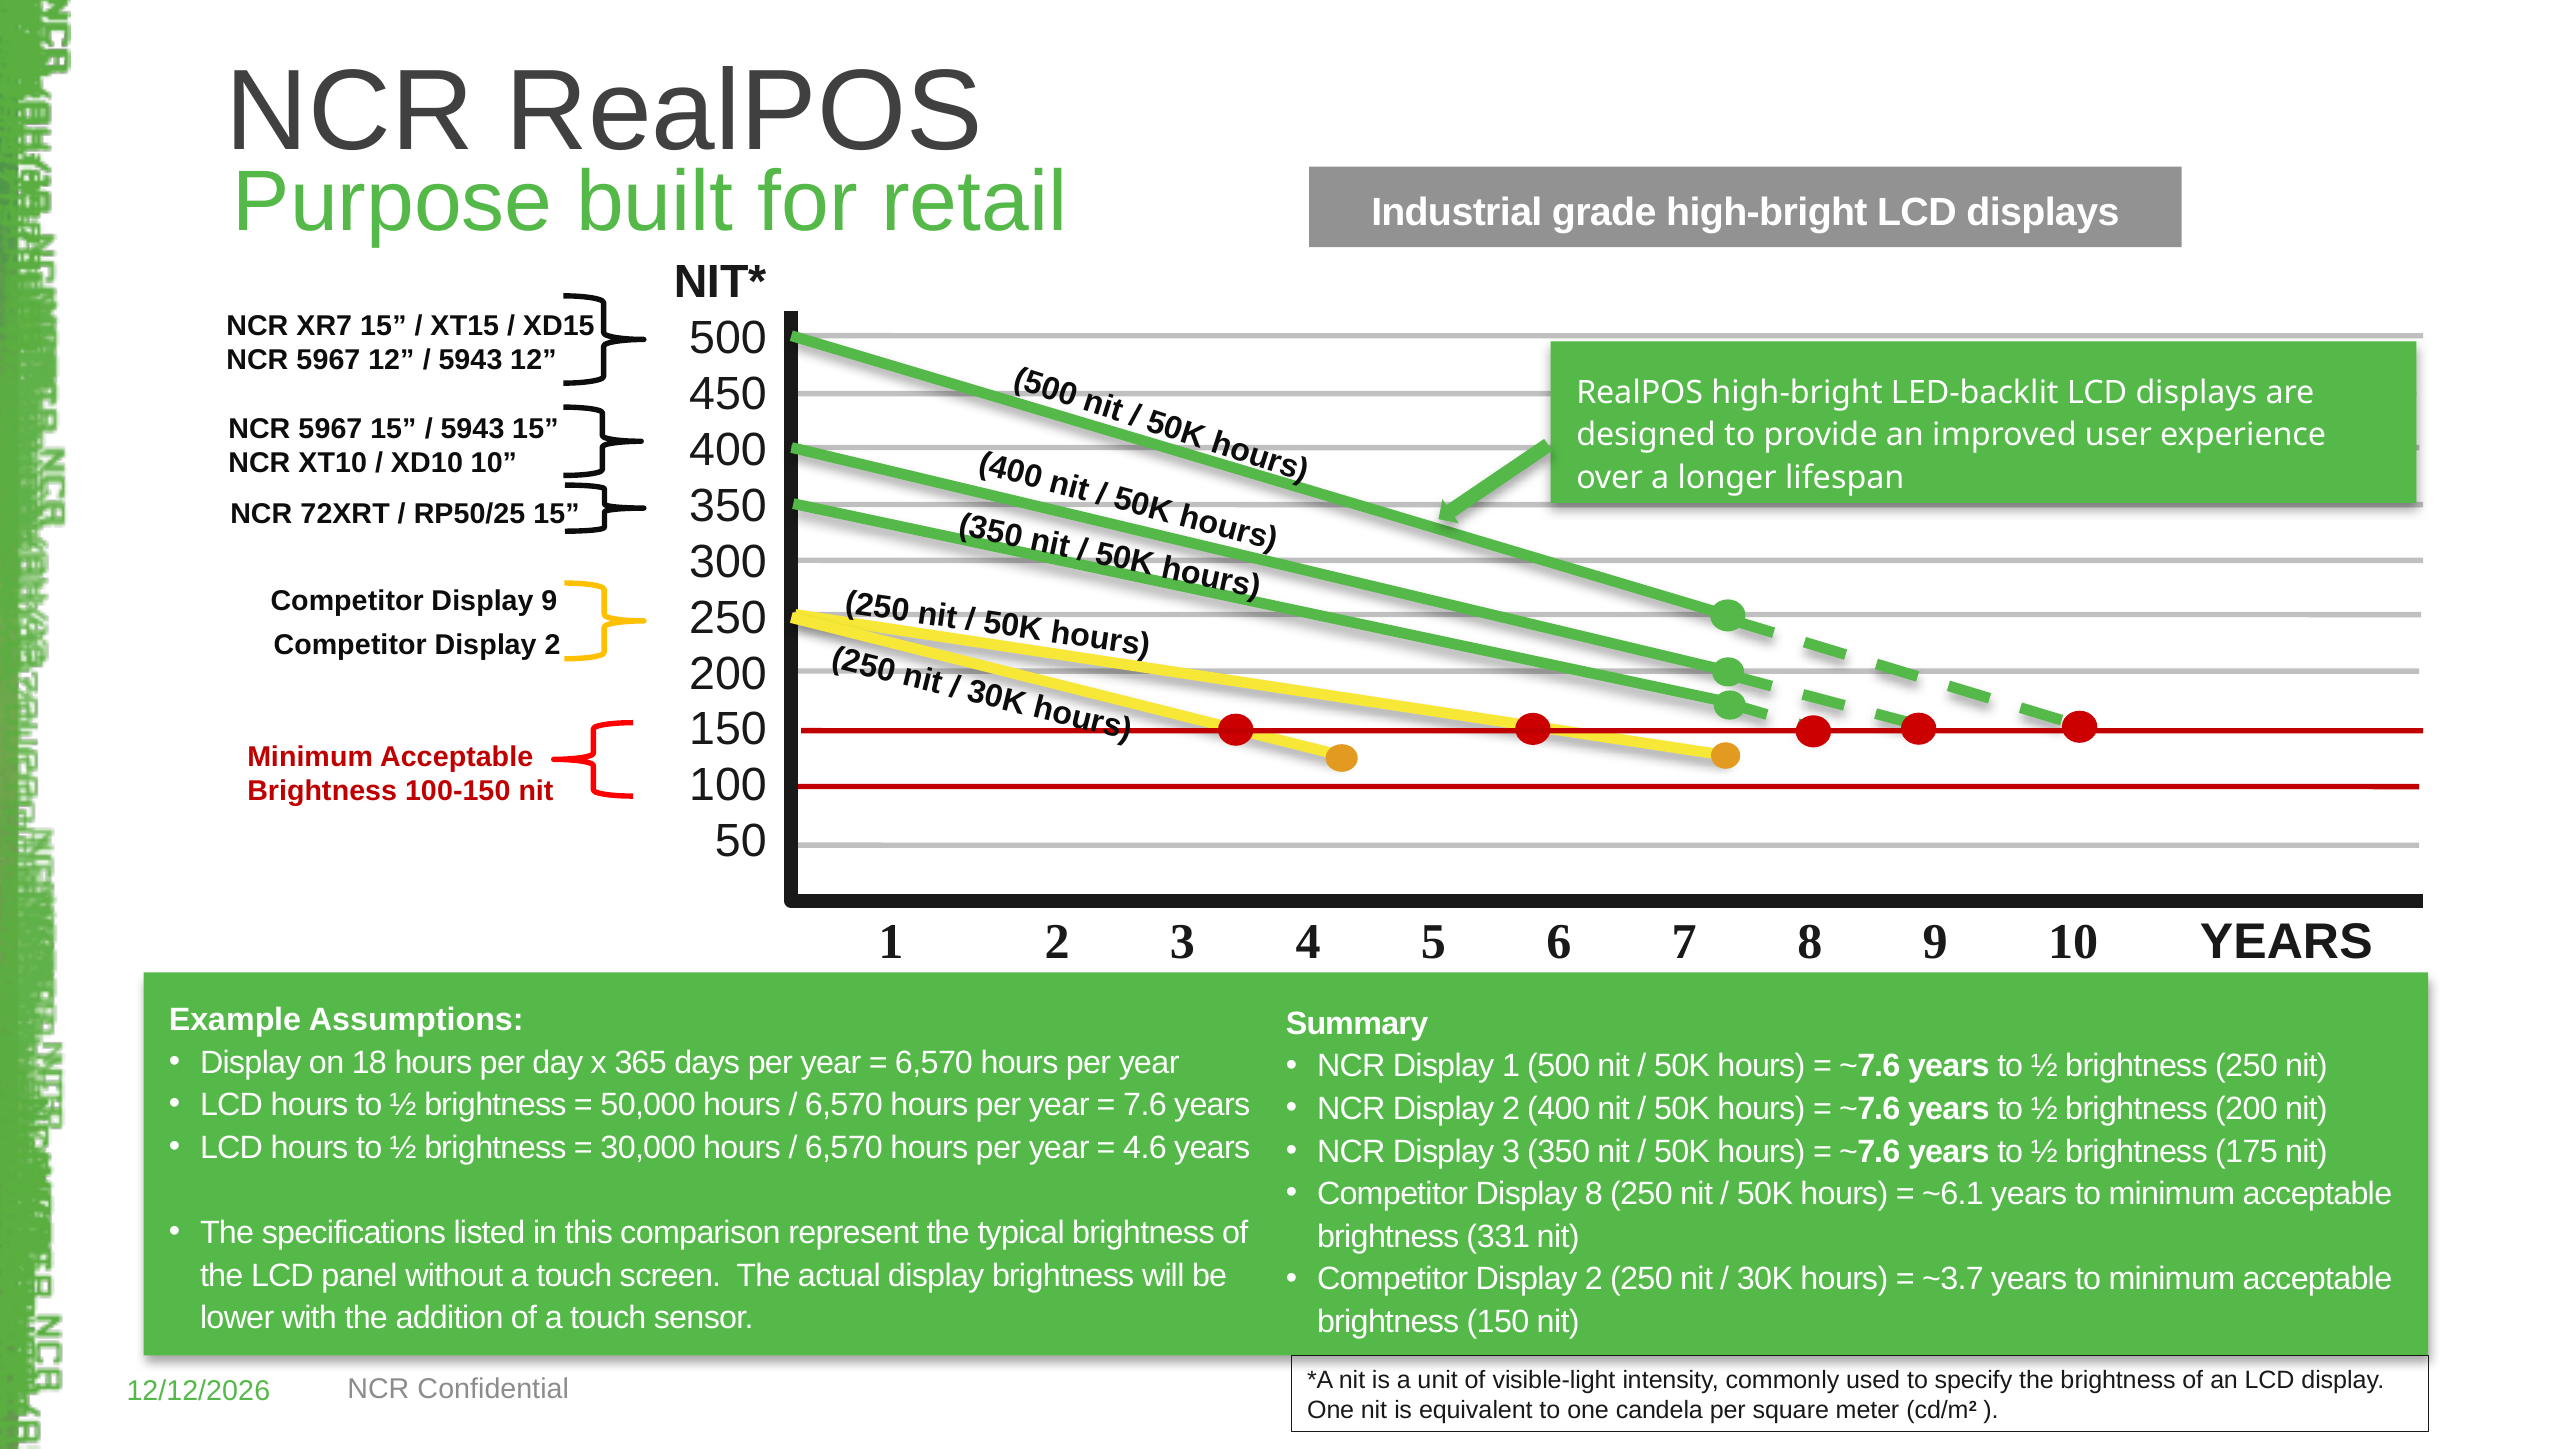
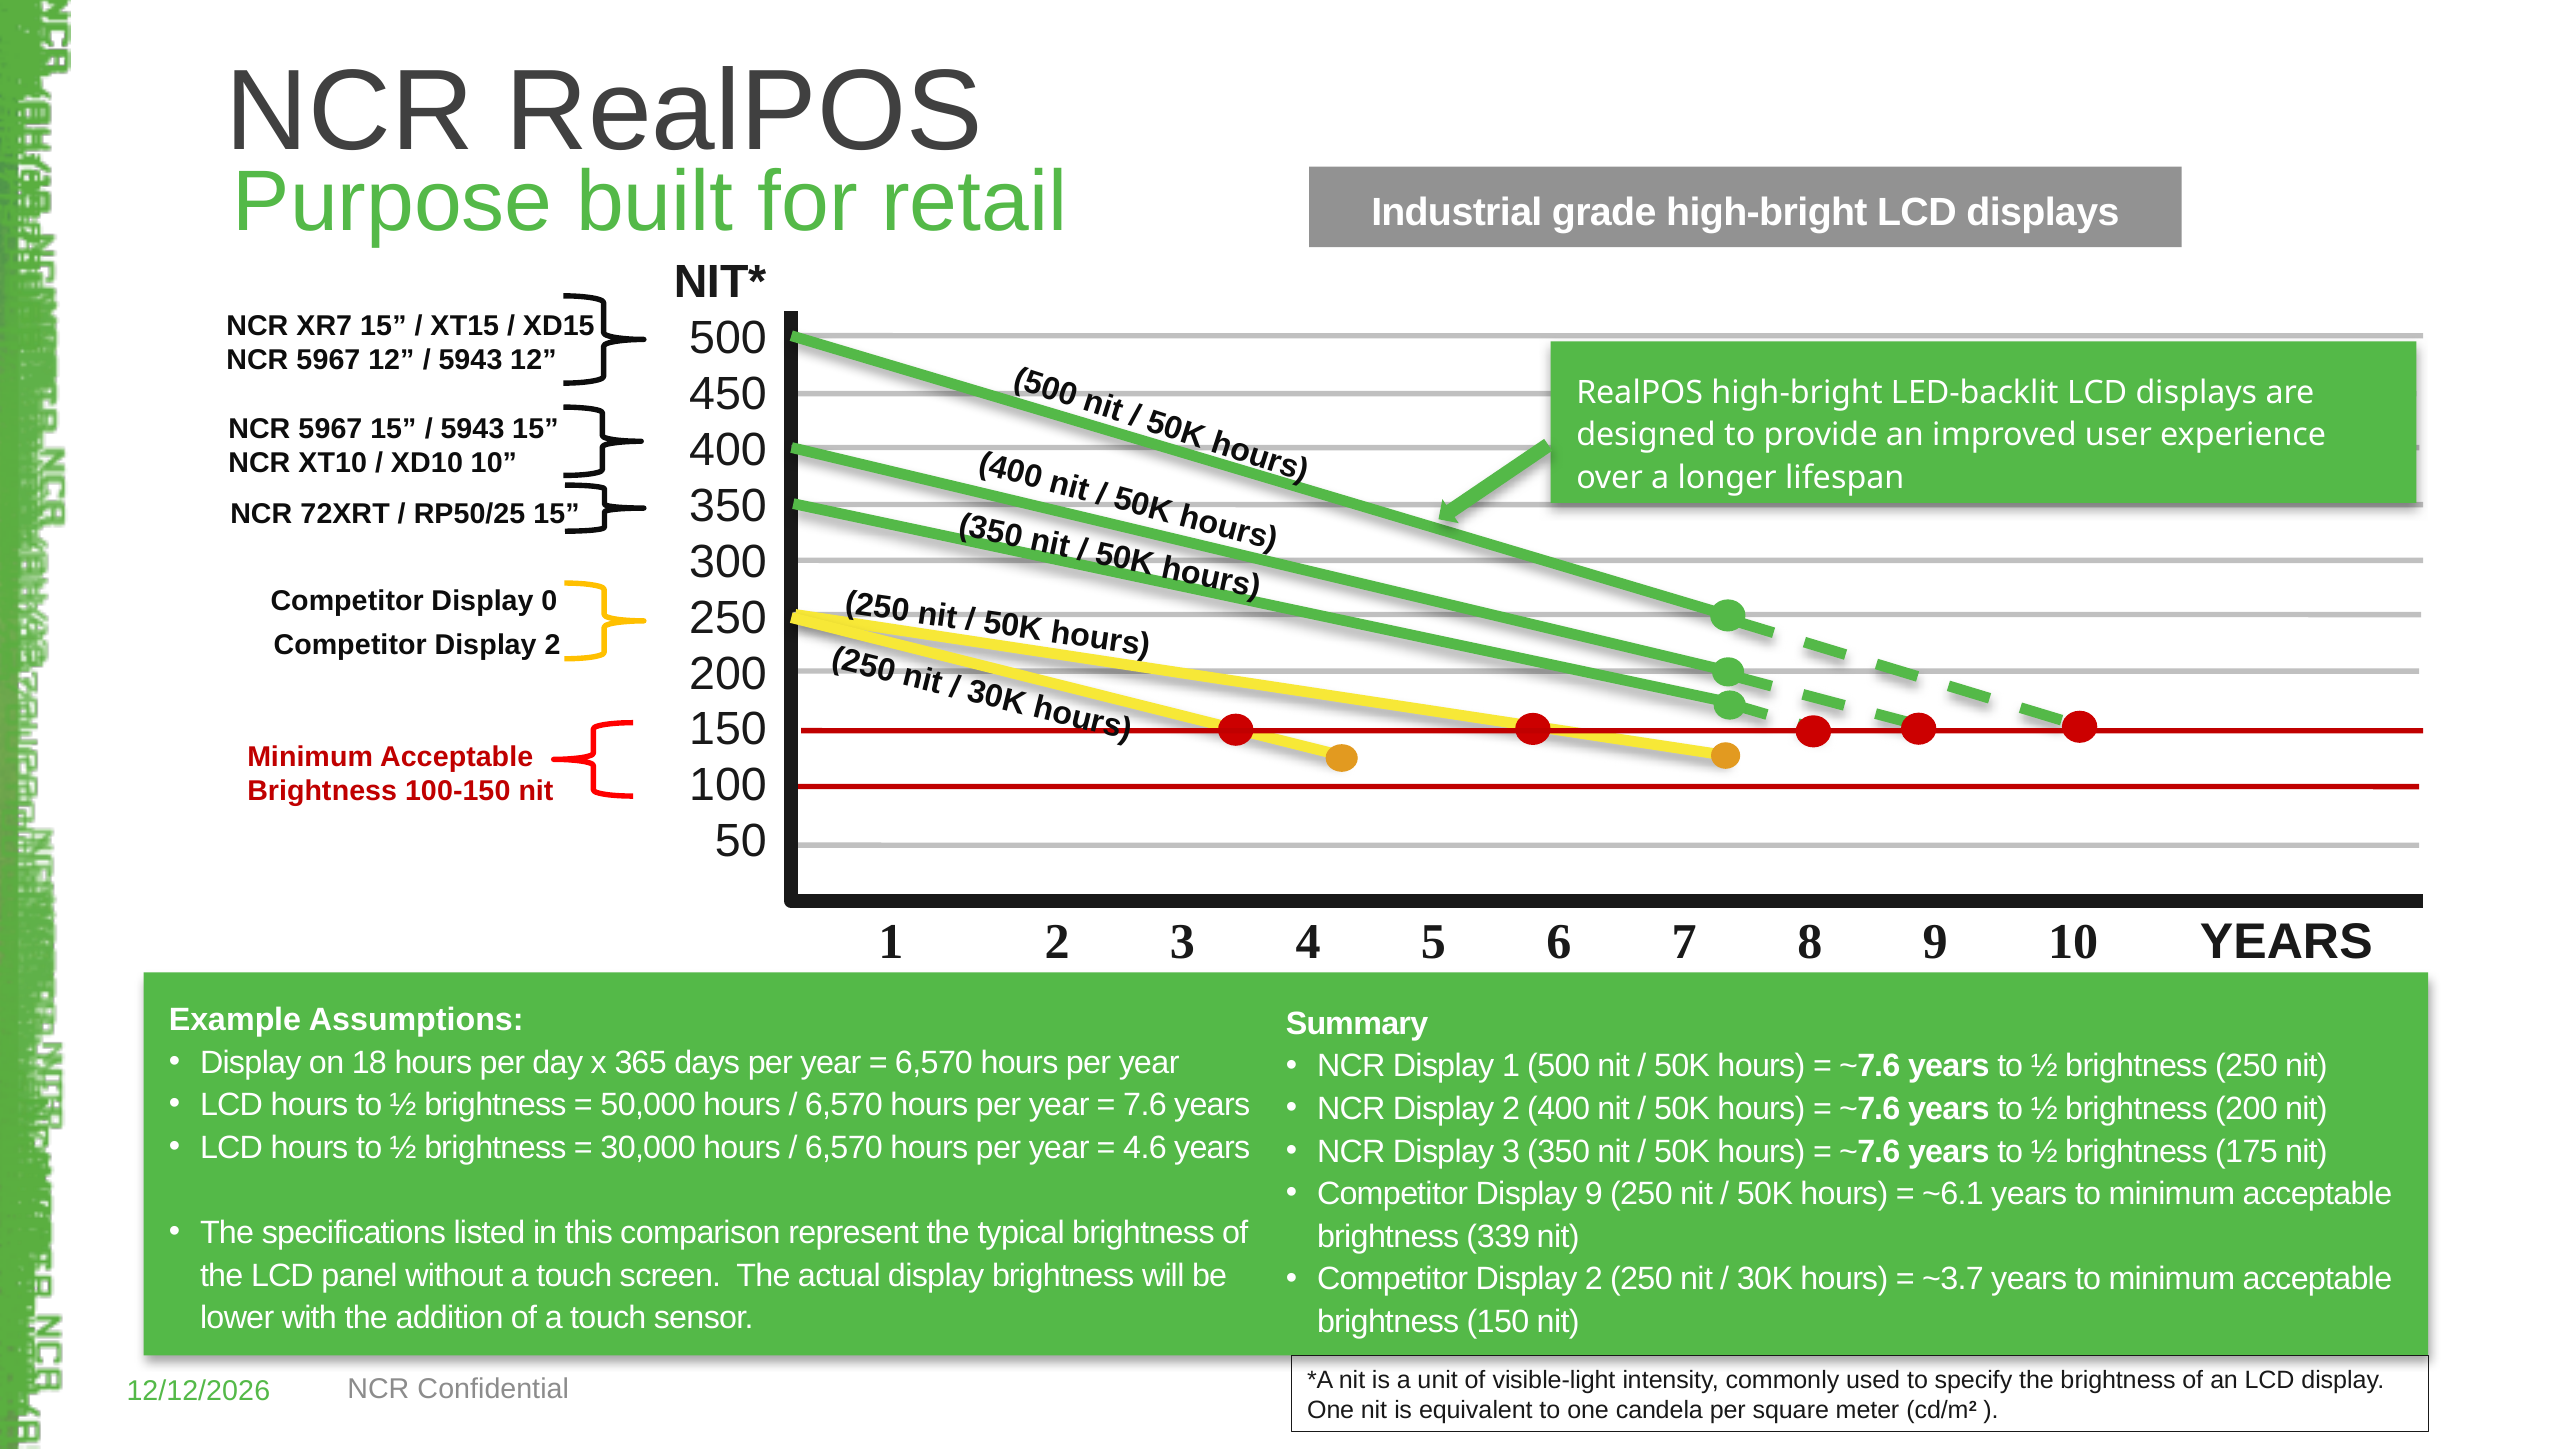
Display 9: 9 -> 0
Display 8: 8 -> 9
331: 331 -> 339
